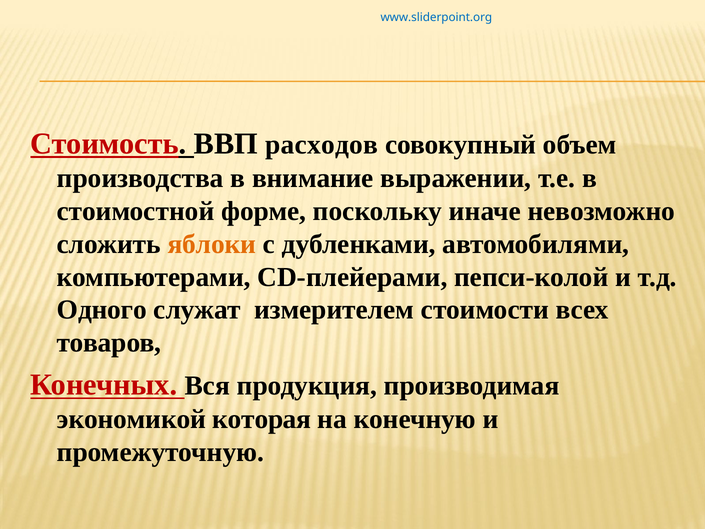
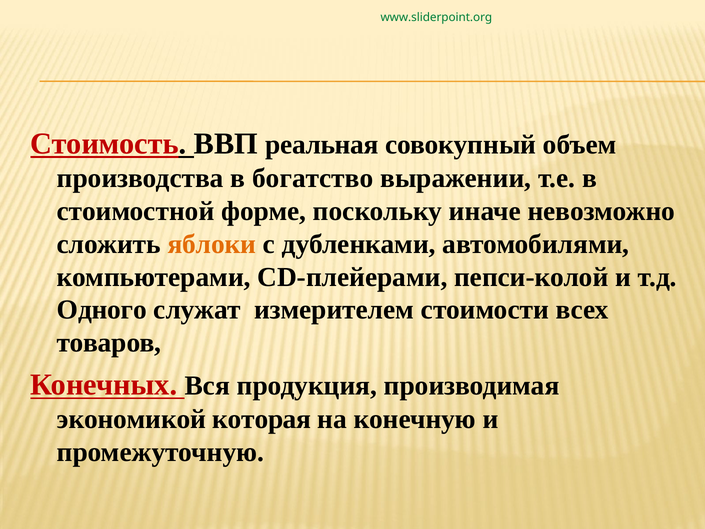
www.sliderpoint.org colour: blue -> green
расходов: расходов -> реальная
внимание: внимание -> богатство
